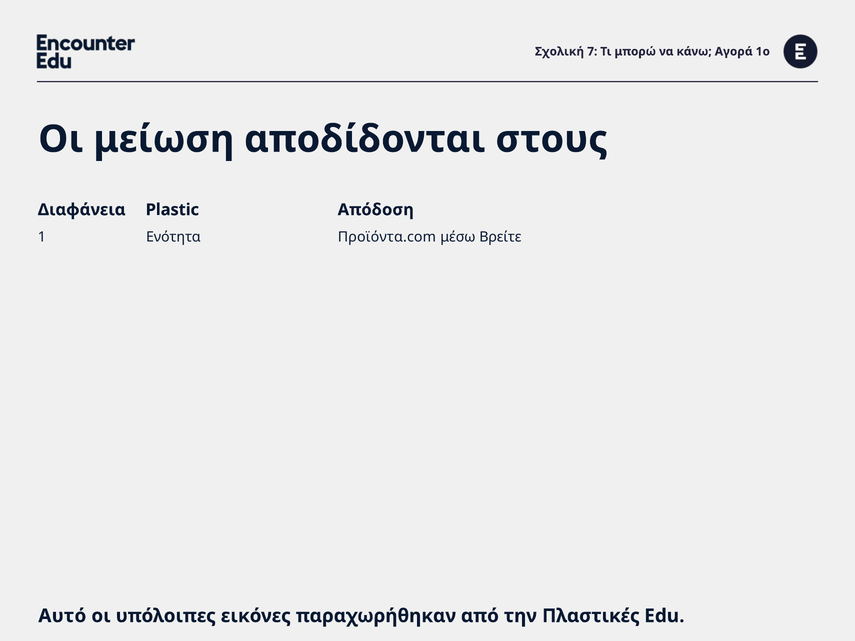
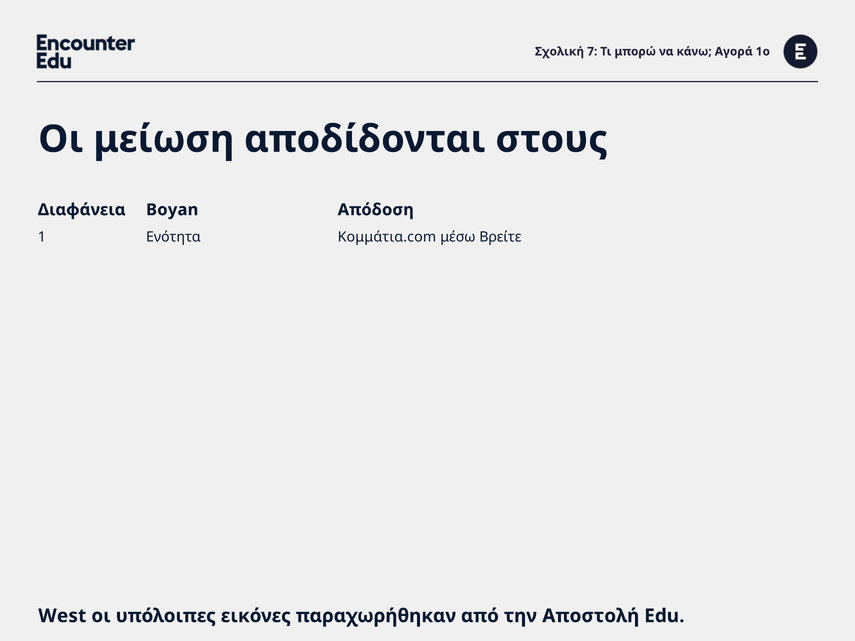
Plastic: Plastic -> Boyan
Προϊόντα.com: Προϊόντα.com -> Κομμάτια.com
Αυτό: Αυτό -> West
Πλαστικές: Πλαστικές -> Αποστολή
